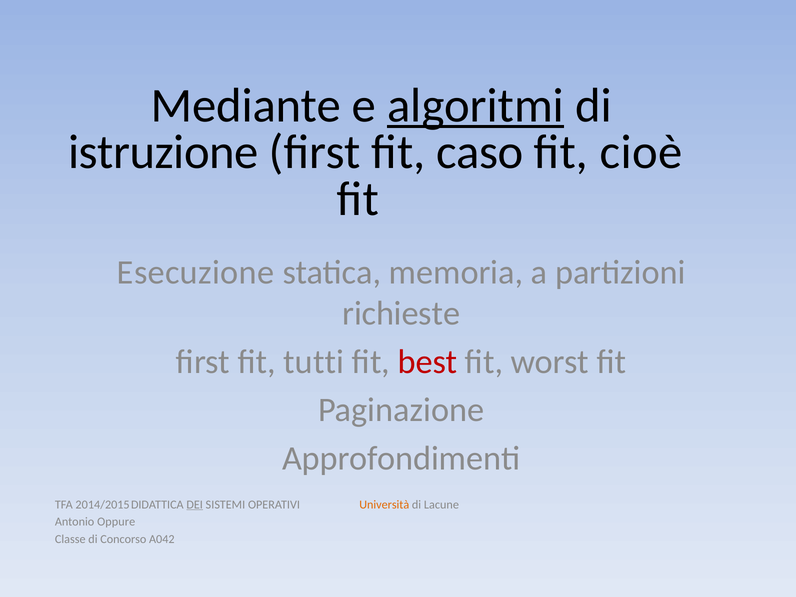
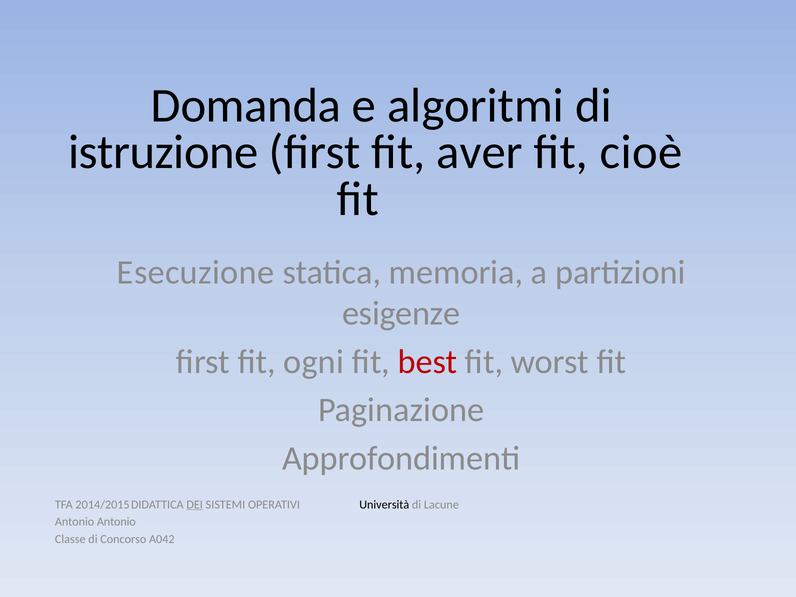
Mediante: Mediante -> Domanda
algoritmi underline: present -> none
caso: caso -> aver
richieste: richieste -> esigenze
tutti: tutti -> ogni
Università colour: orange -> black
Antonio Oppure: Oppure -> Antonio
